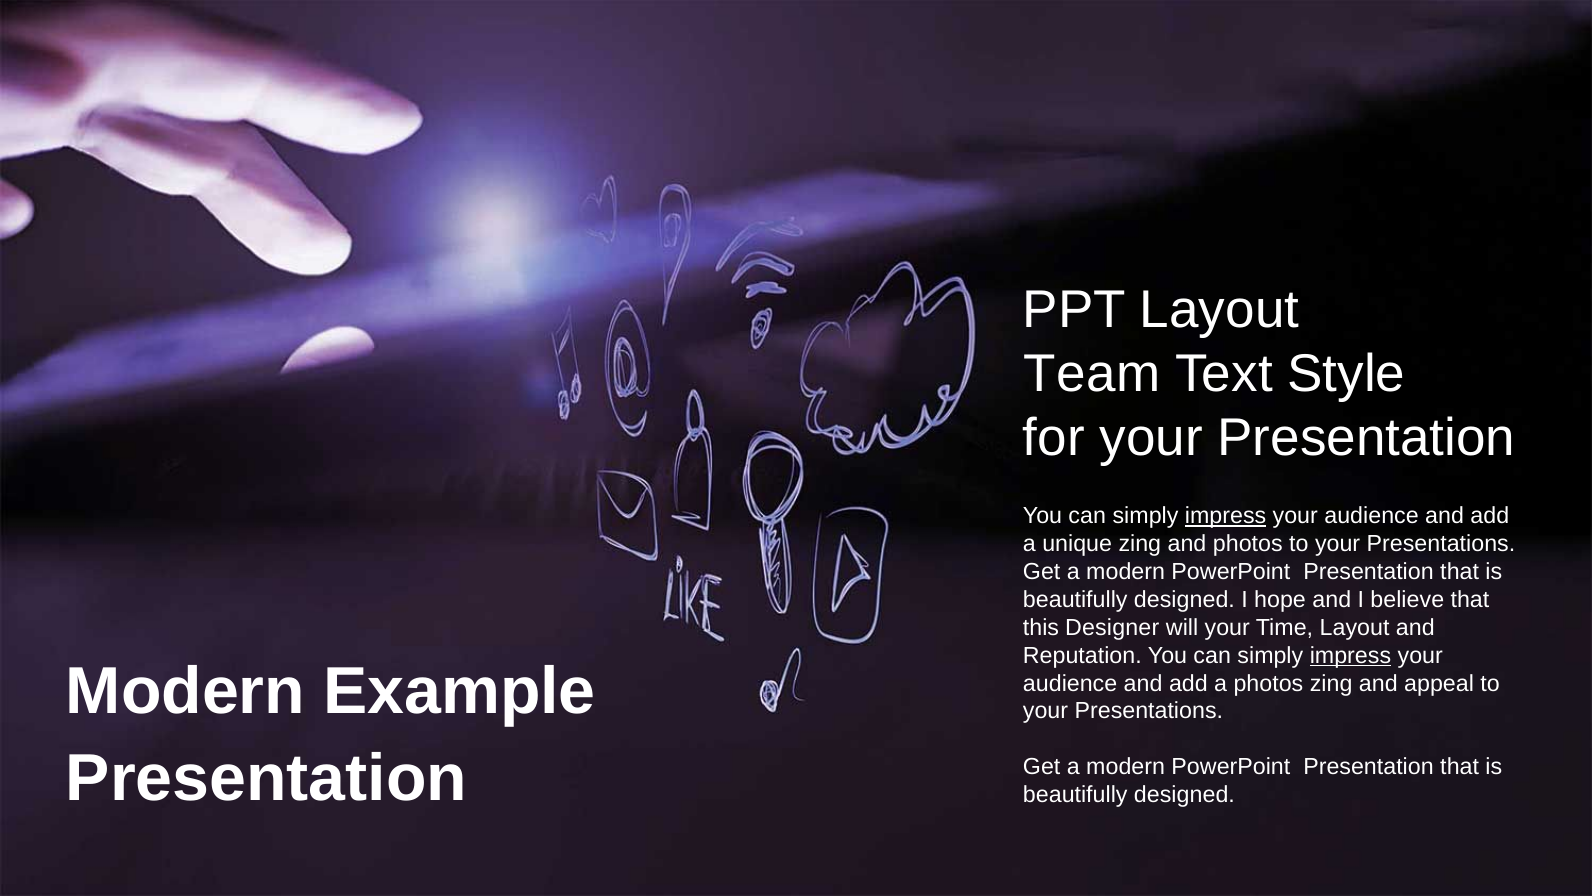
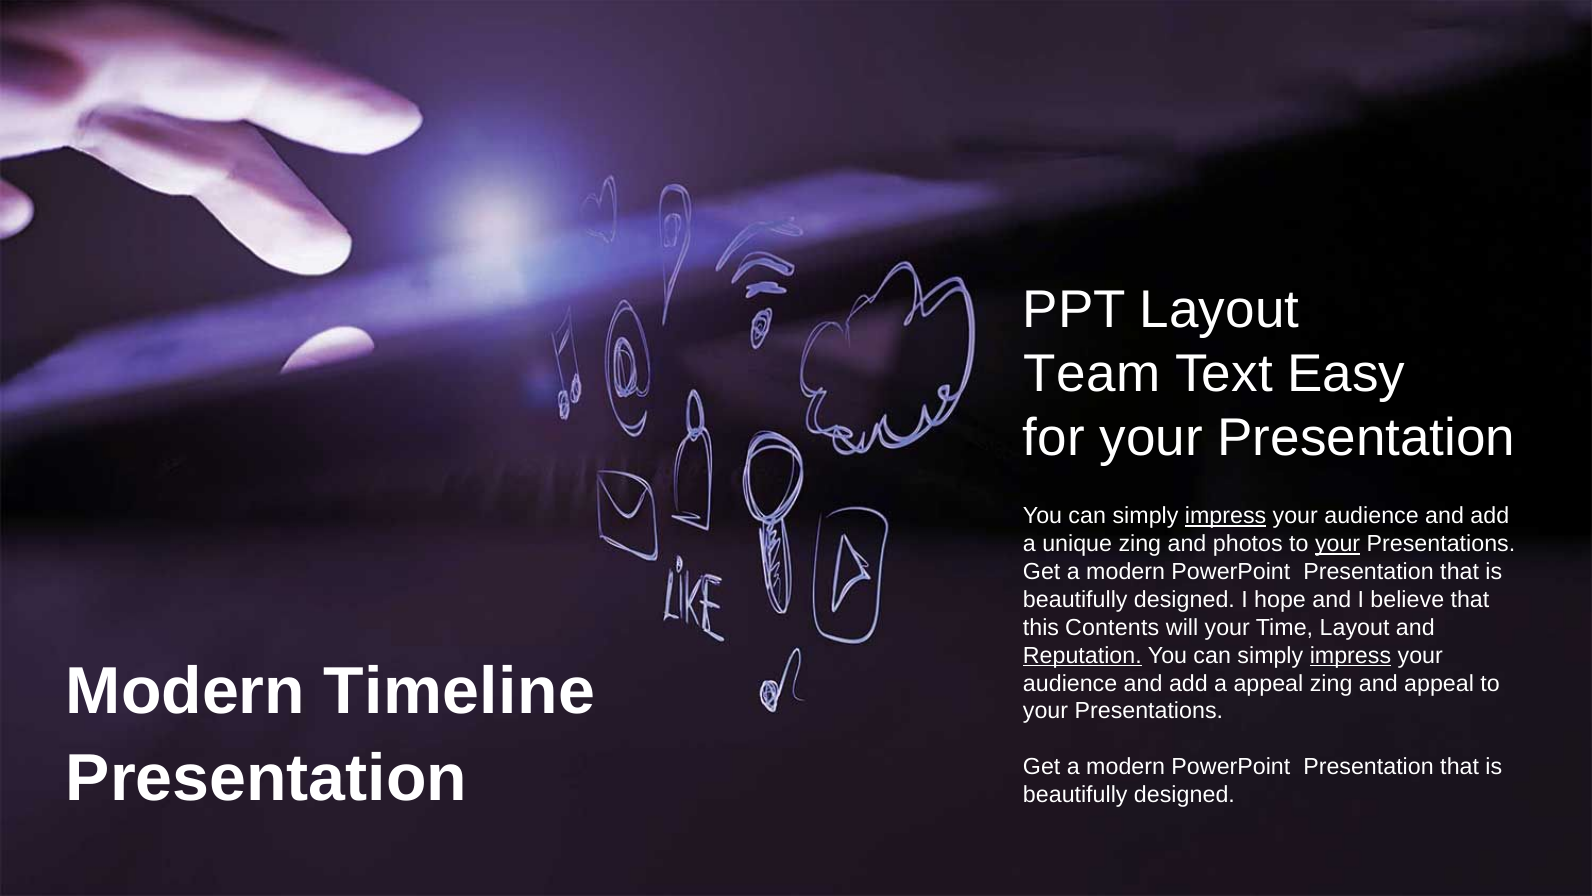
Style: Style -> Easy
your at (1338, 544) underline: none -> present
Designer: Designer -> Contents
Reputation underline: none -> present
Example: Example -> Timeline
a photos: photos -> appeal
